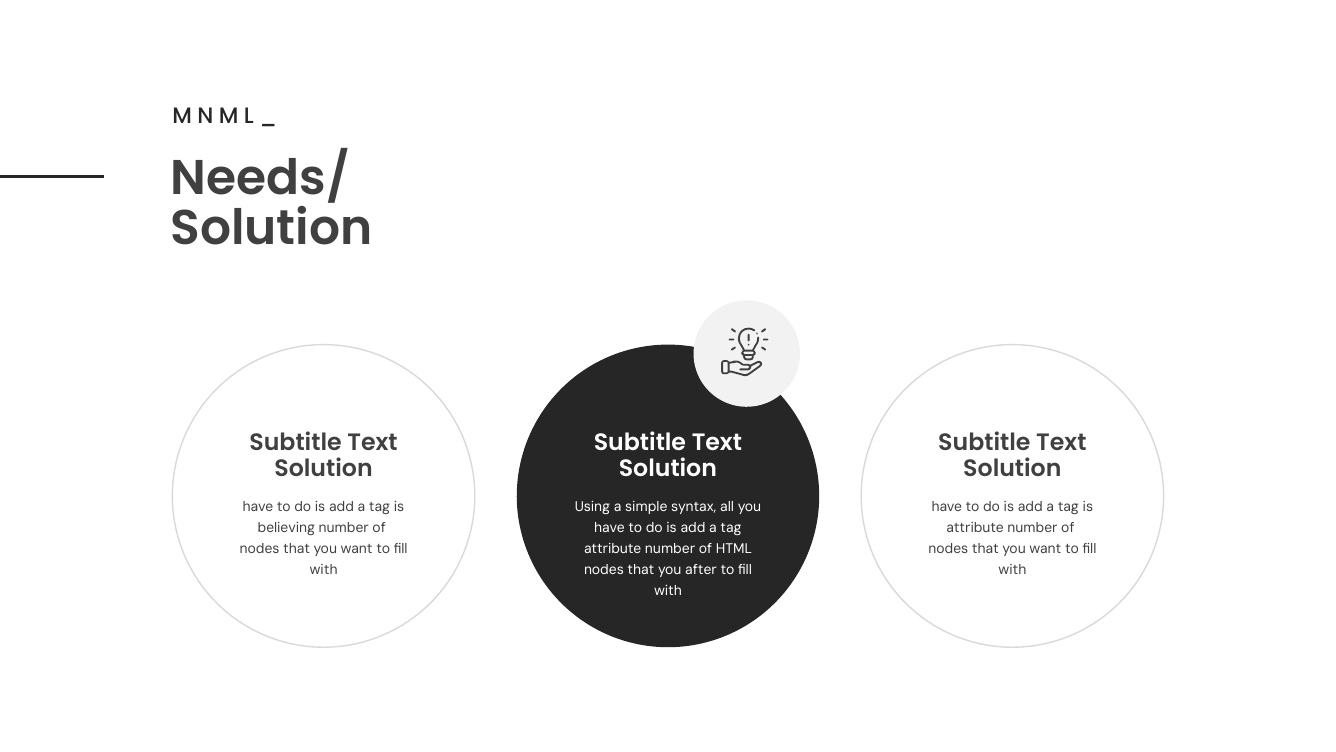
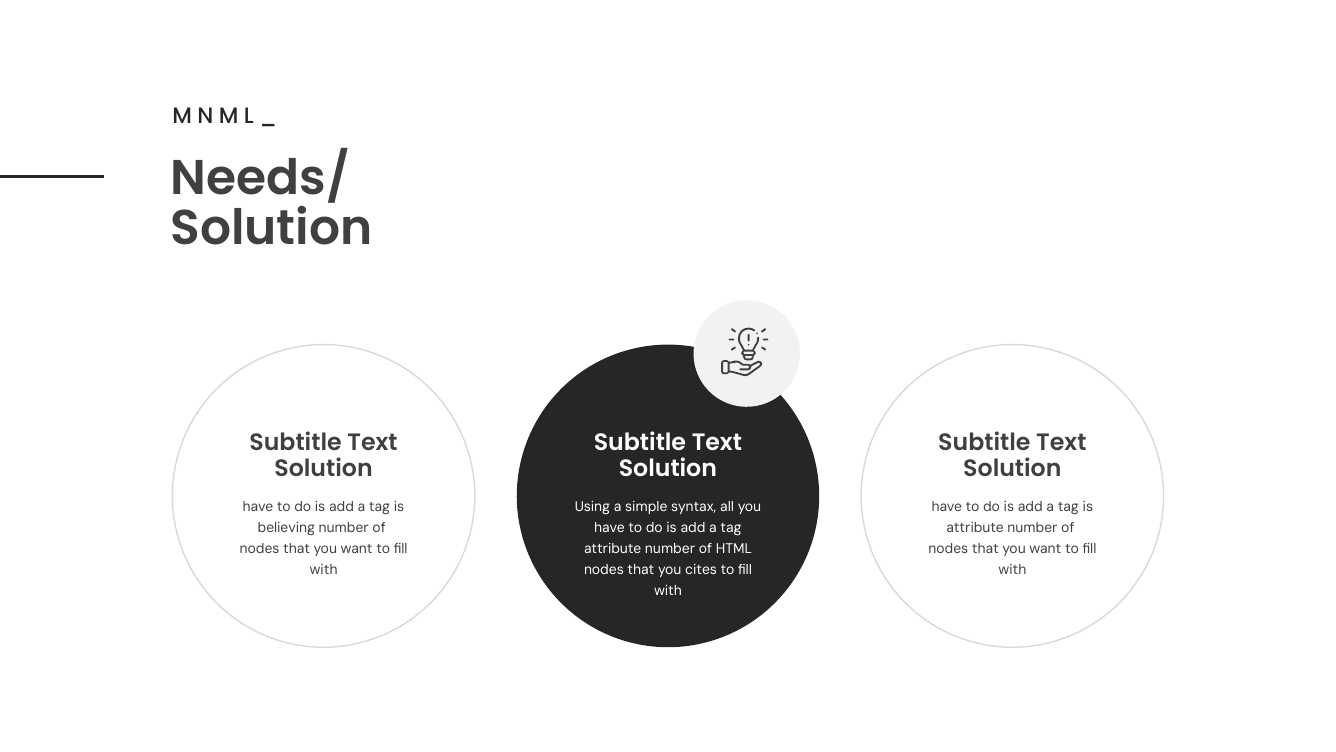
after: after -> cites
